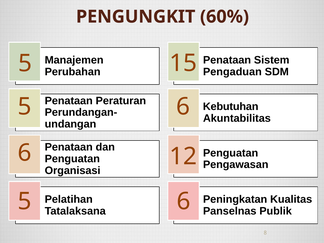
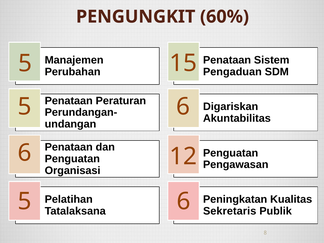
Kebutuhan: Kebutuhan -> Digariskan
Panselnas: Panselnas -> Sekretaris
